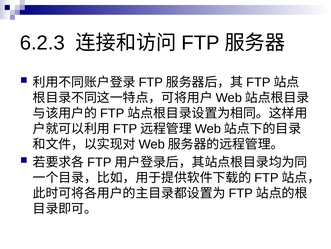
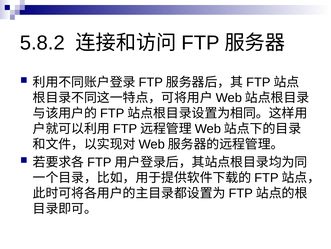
6.2.3: 6.2.3 -> 5.8.2
